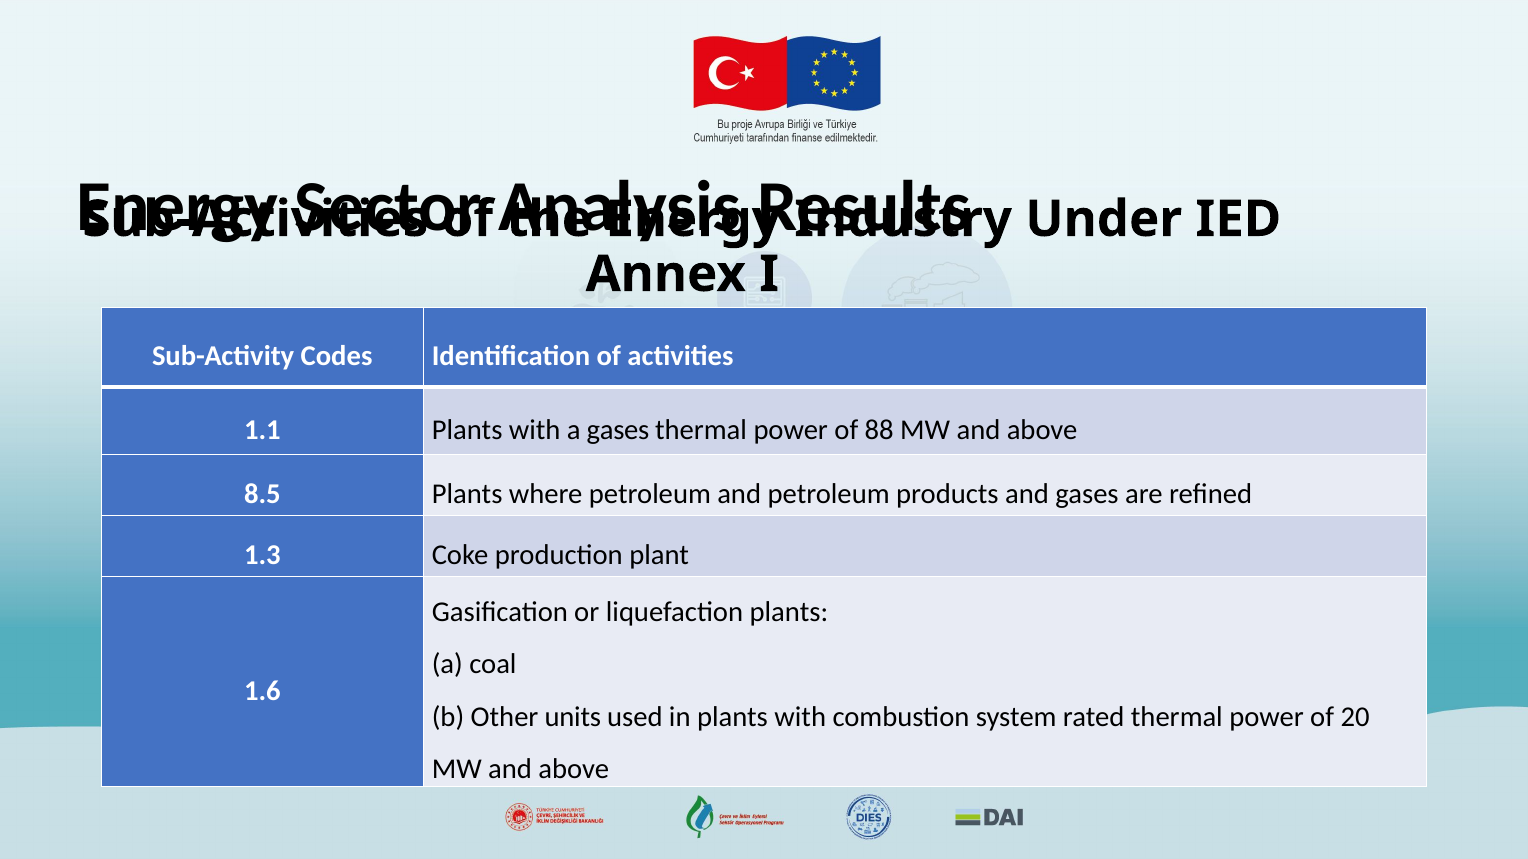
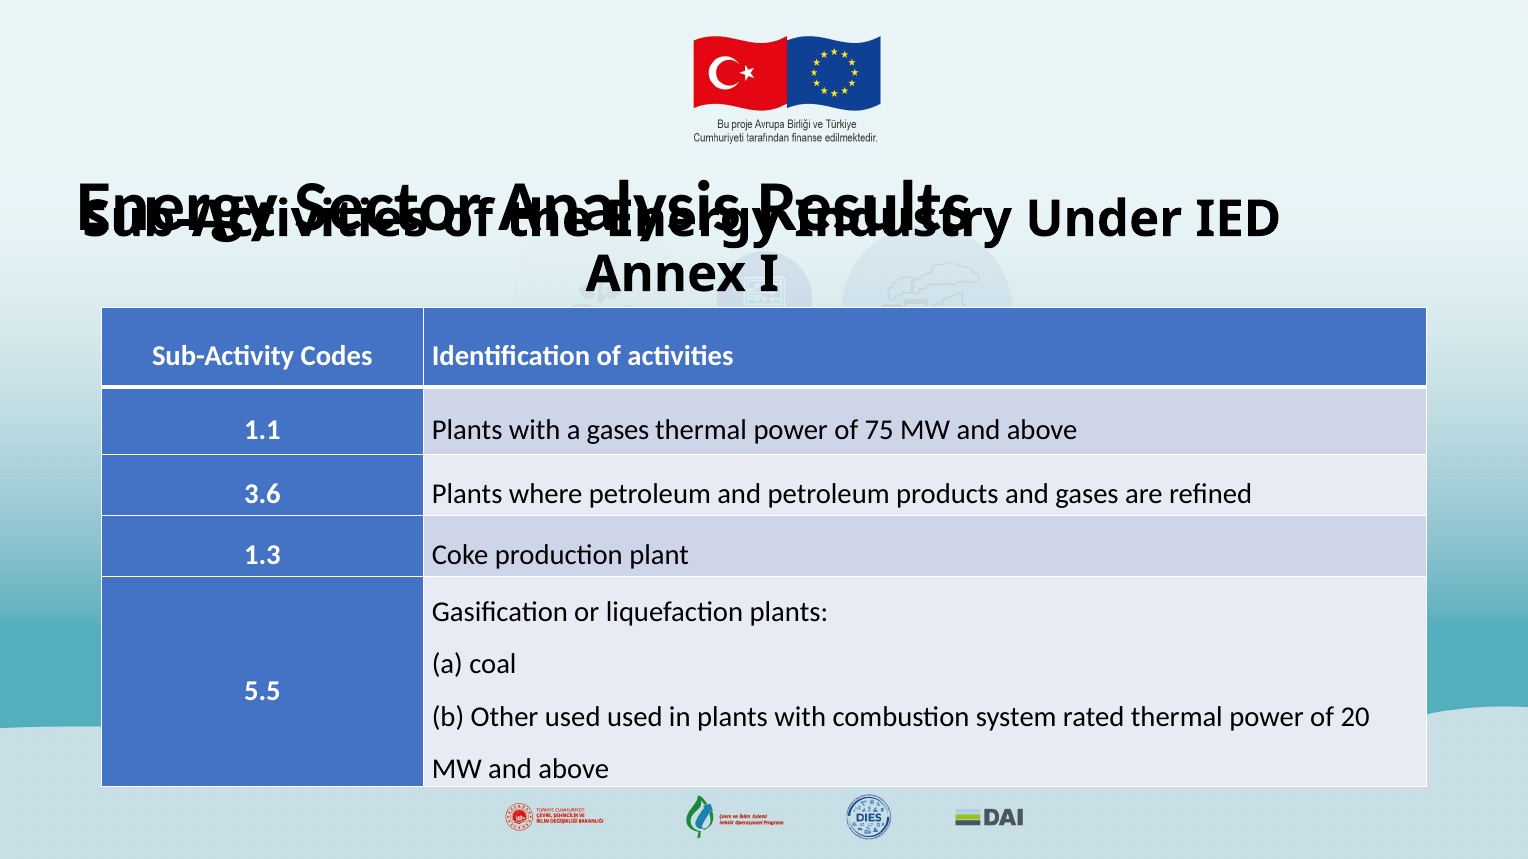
88: 88 -> 75
8.5: 8.5 -> 3.6
1.6: 1.6 -> 5.5
Other units: units -> used
